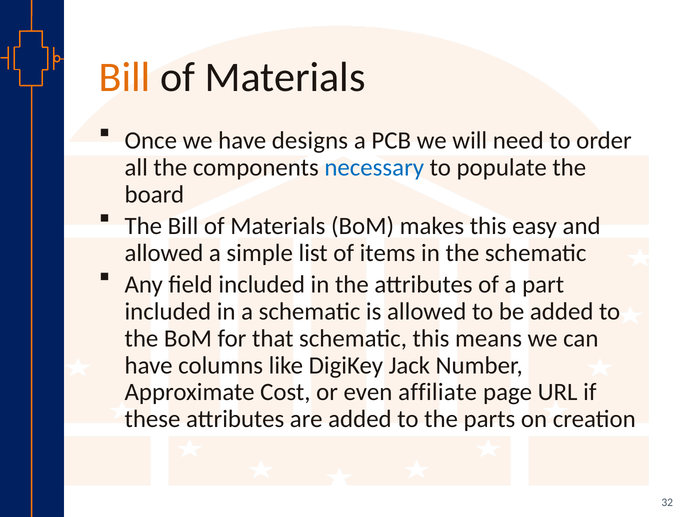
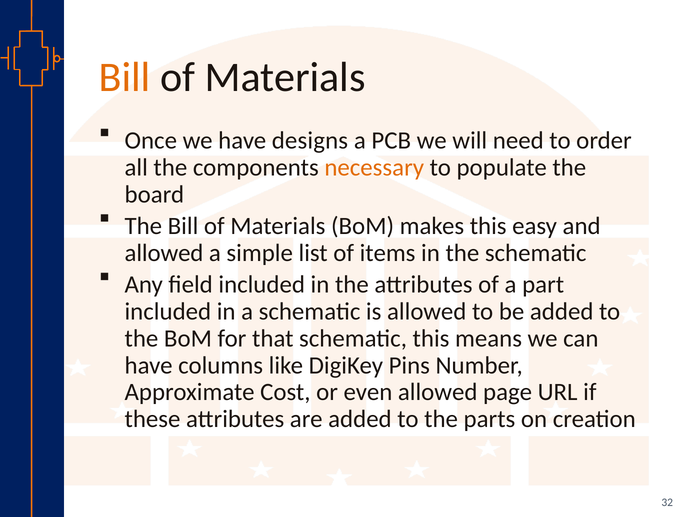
necessary colour: blue -> orange
Jack: Jack -> Pins
even affiliate: affiliate -> allowed
